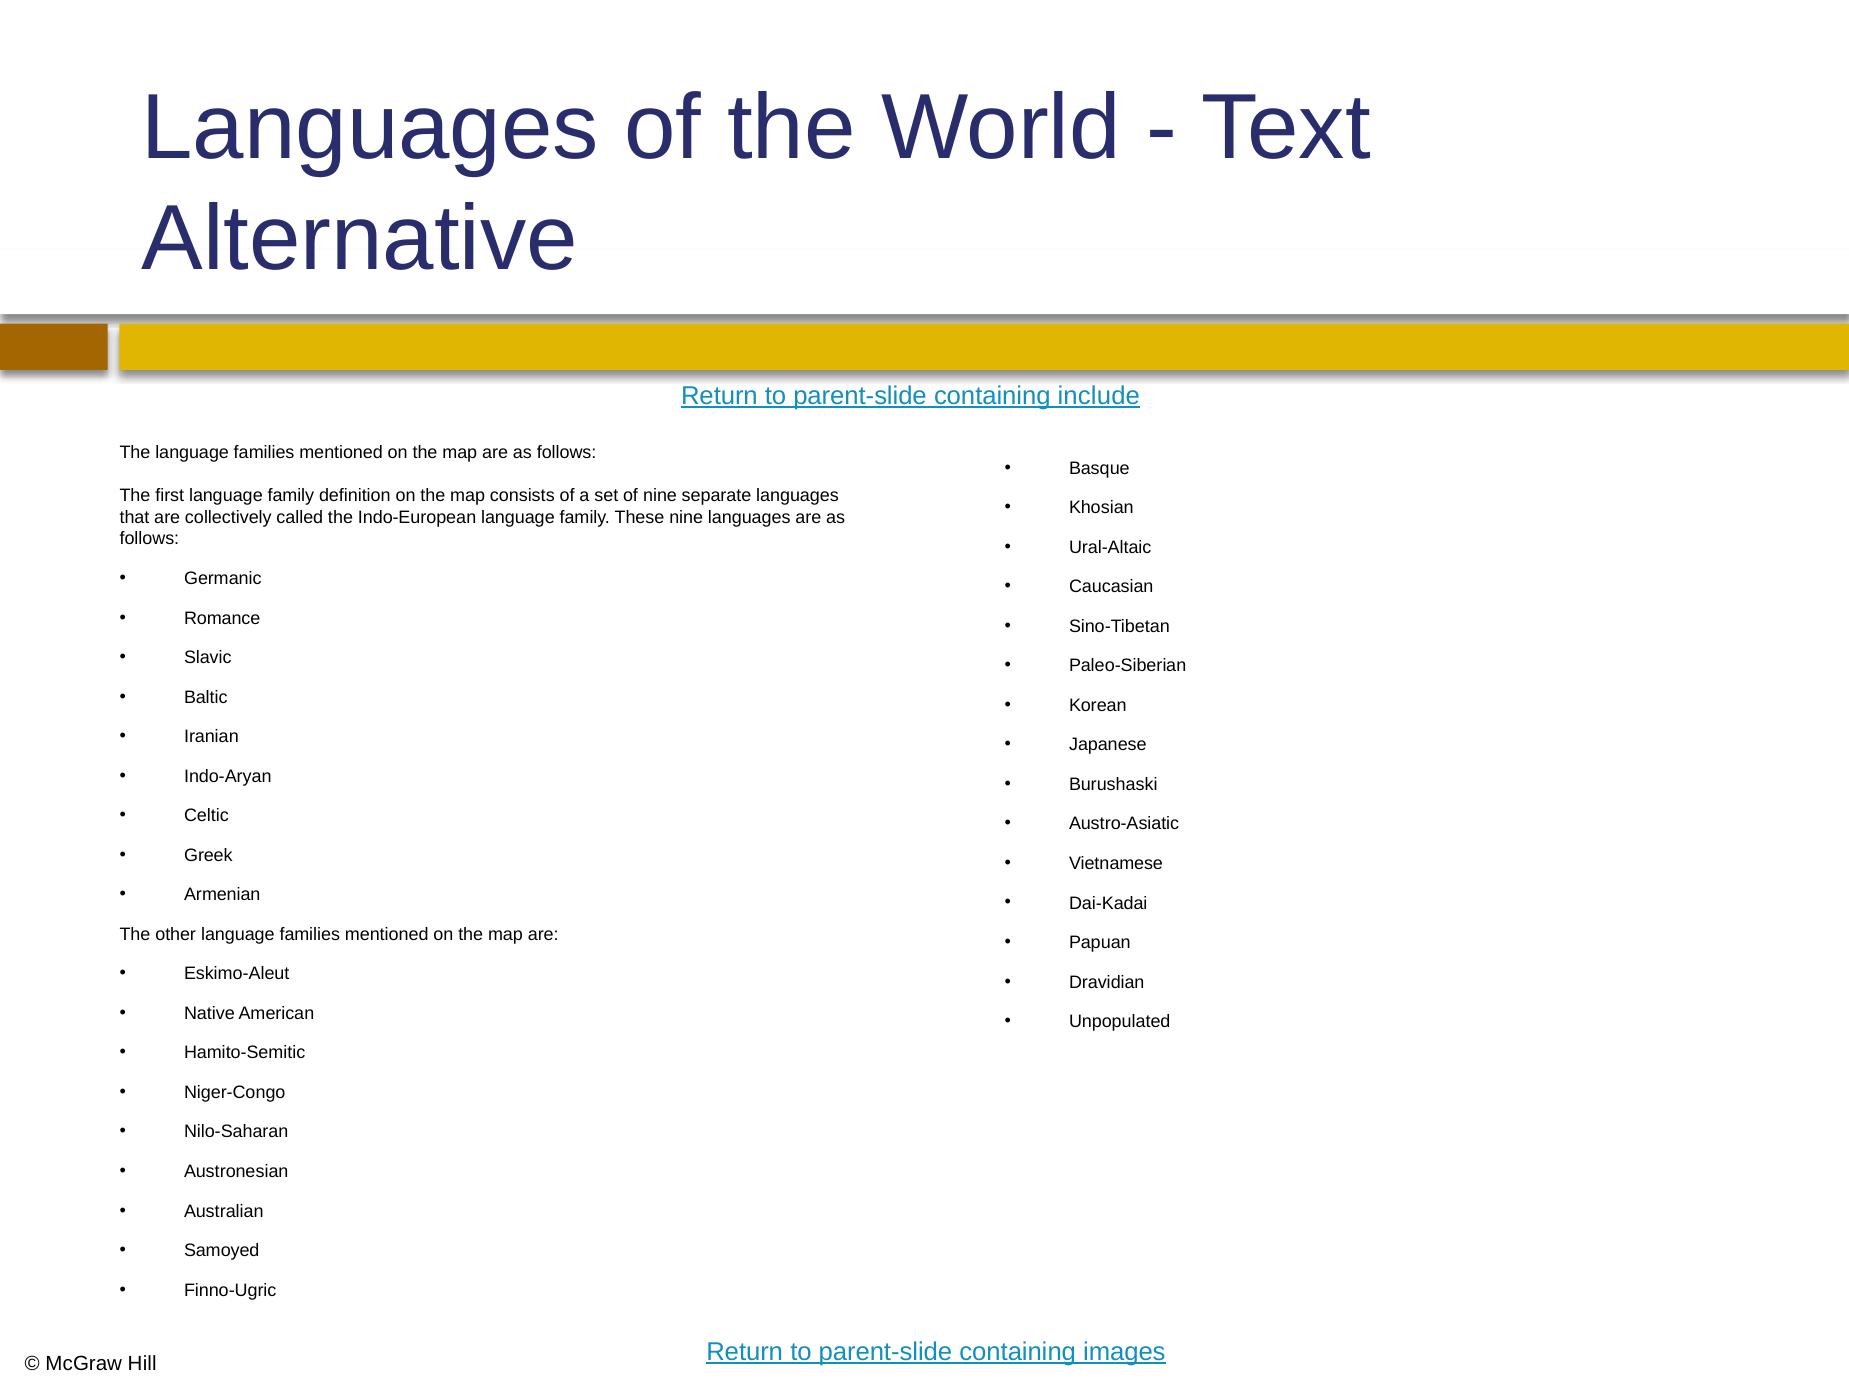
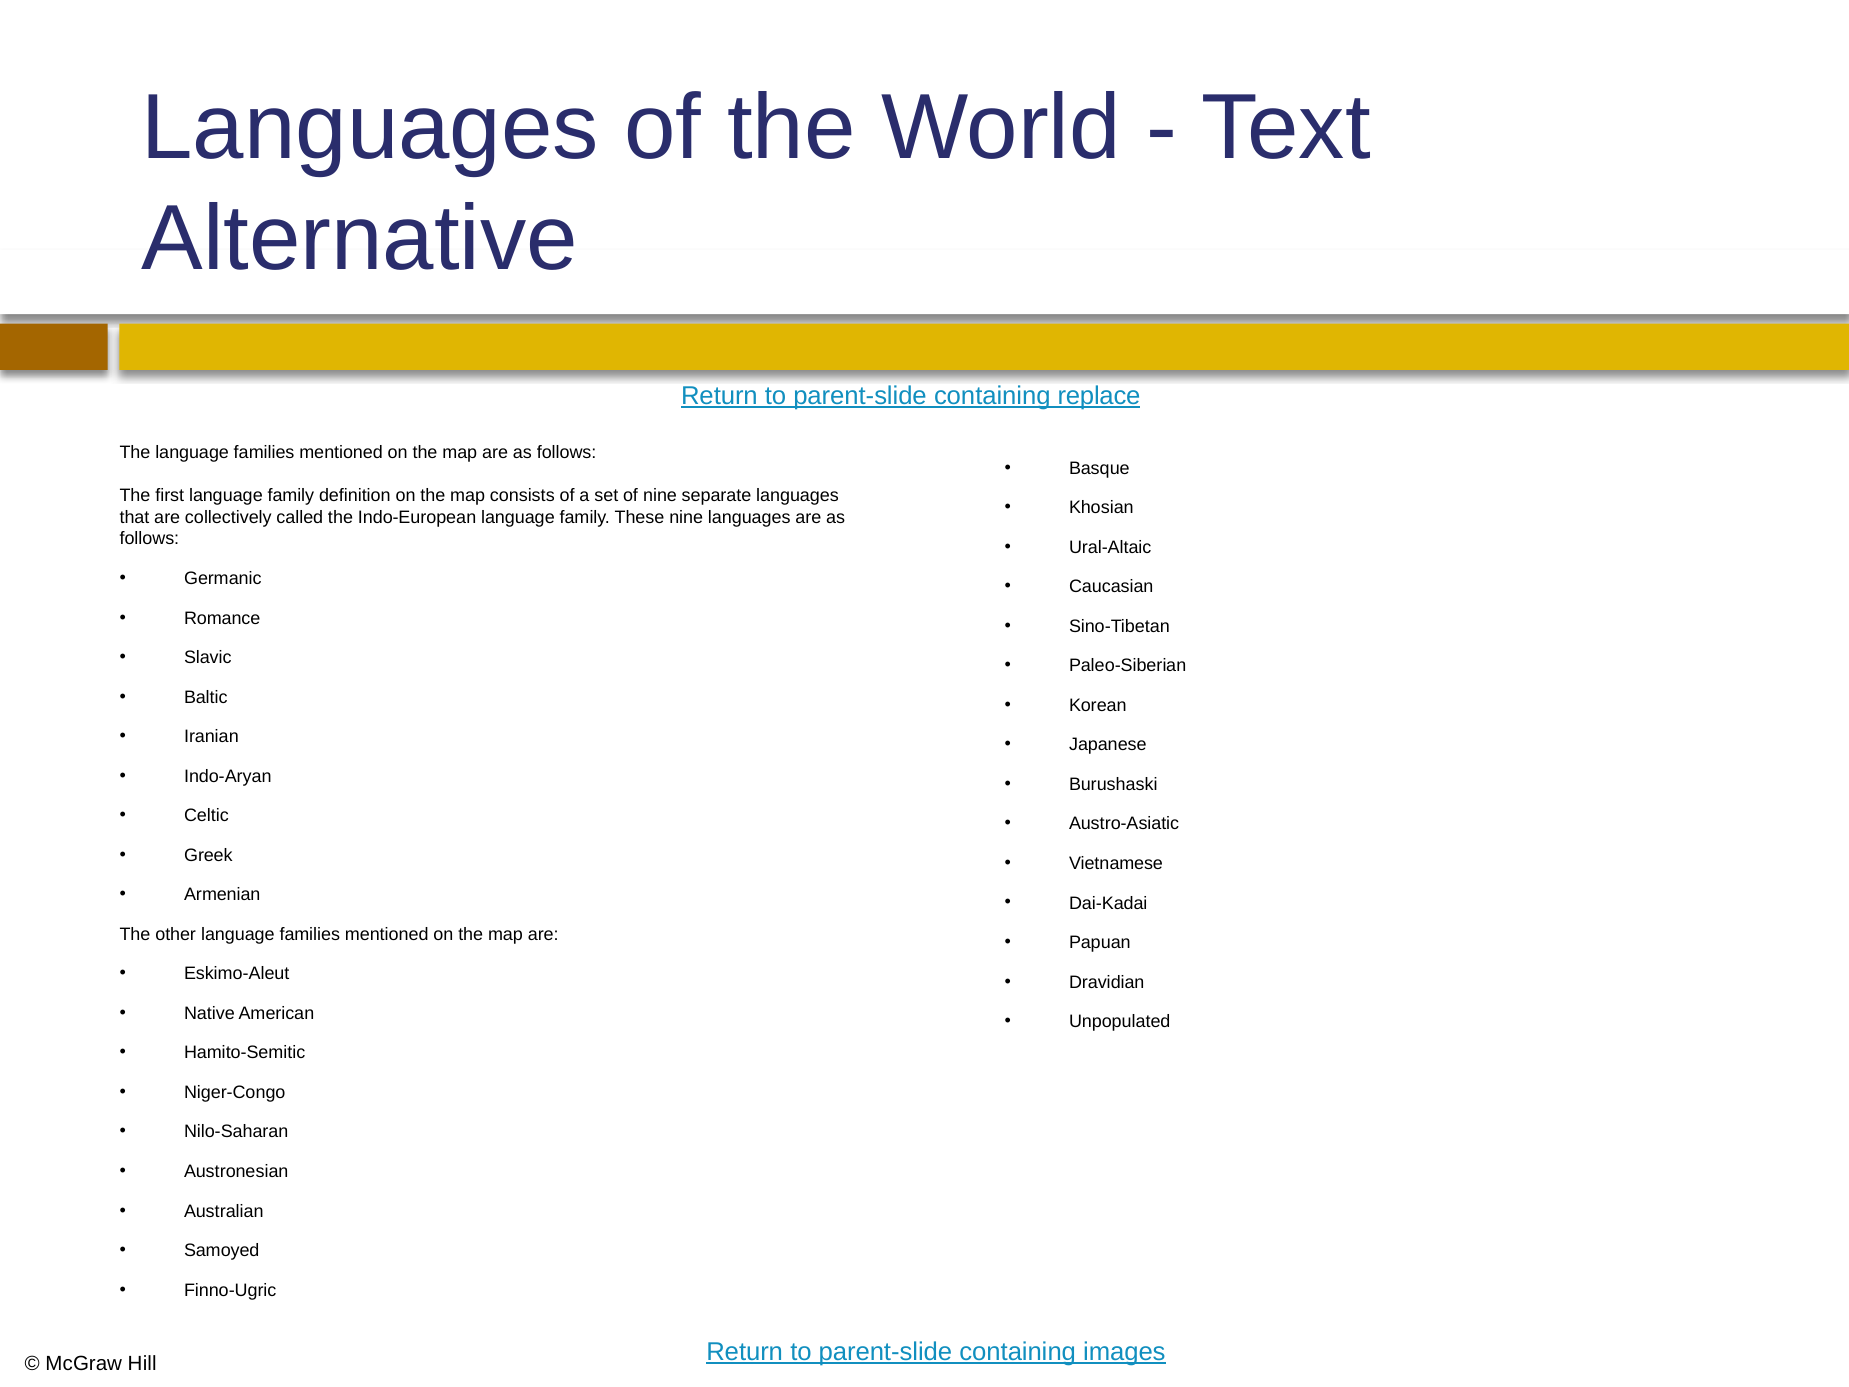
include: include -> replace
